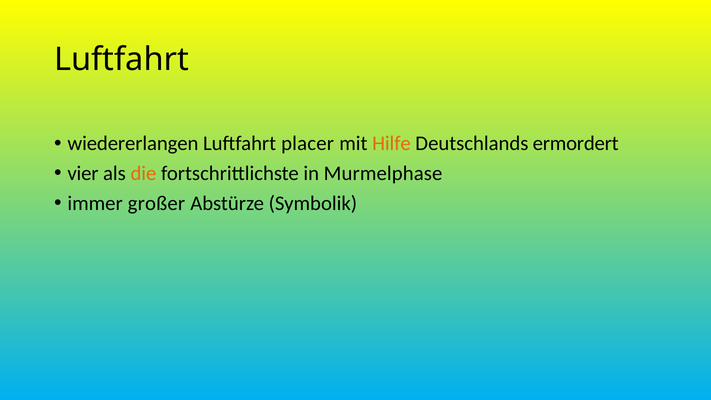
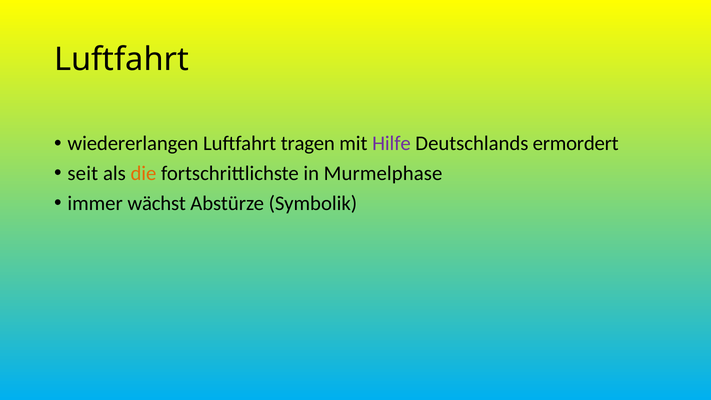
placer: placer -> tragen
Hilfe colour: orange -> purple
vier: vier -> seit
großer: großer -> wächst
